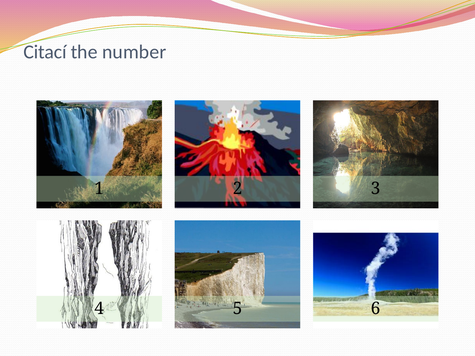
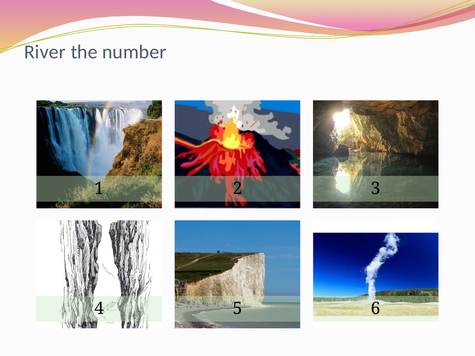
Citací: Citací -> River
